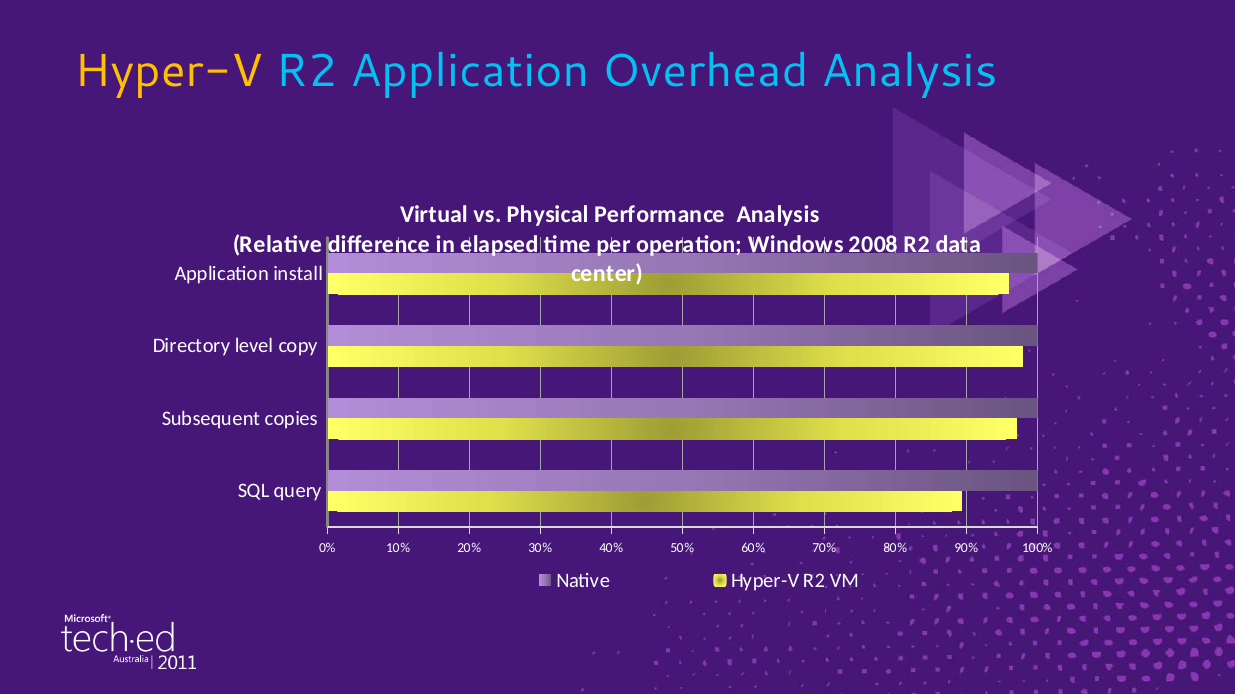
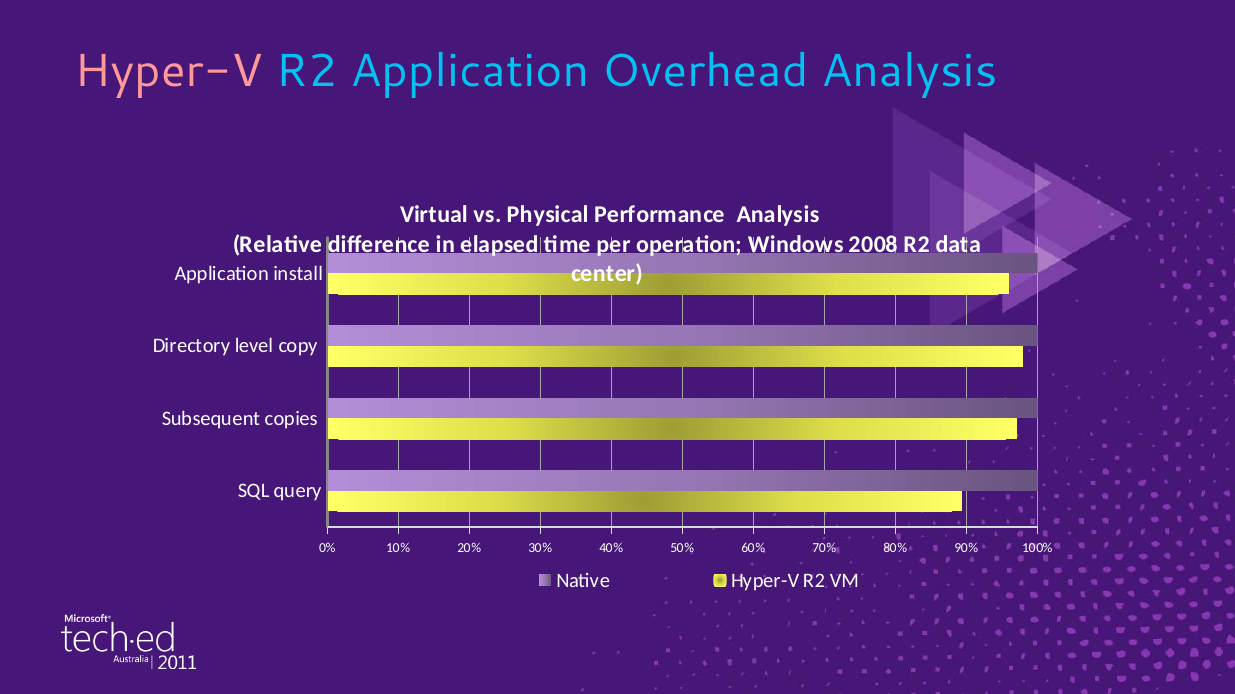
Hyper-V at (168, 71) colour: yellow -> pink
